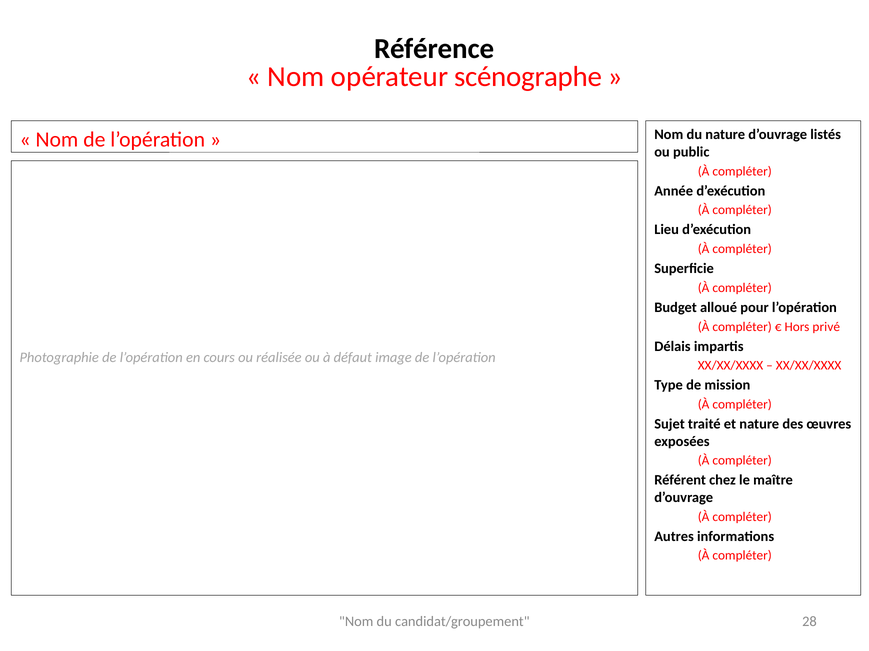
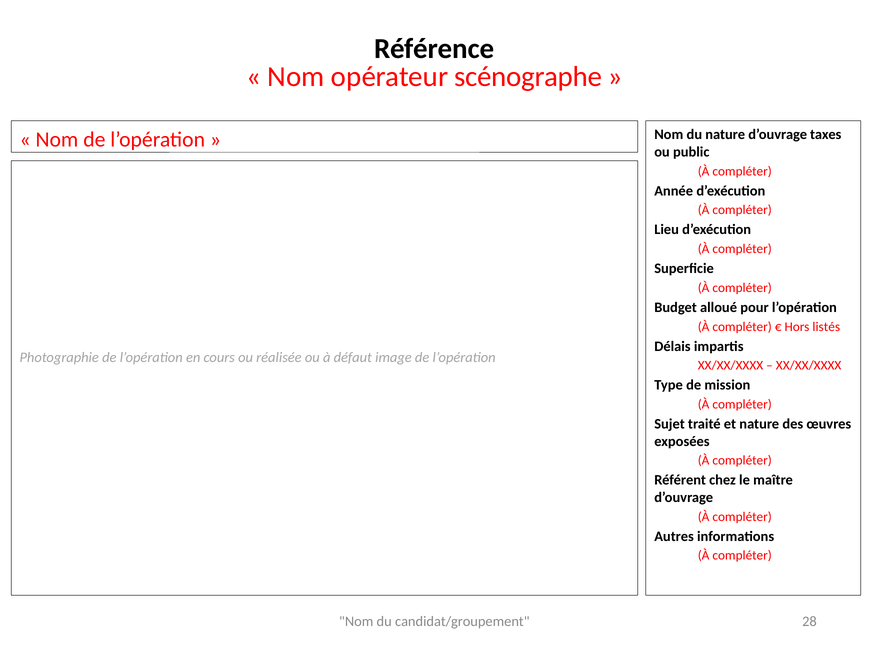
listés: listés -> taxes
privé: privé -> listés
